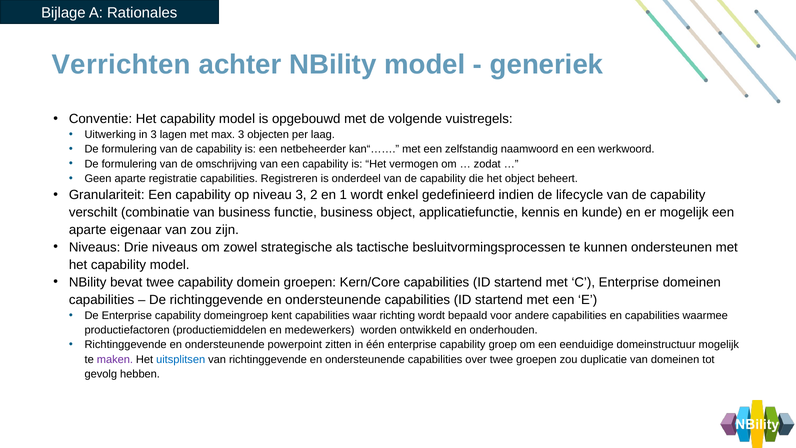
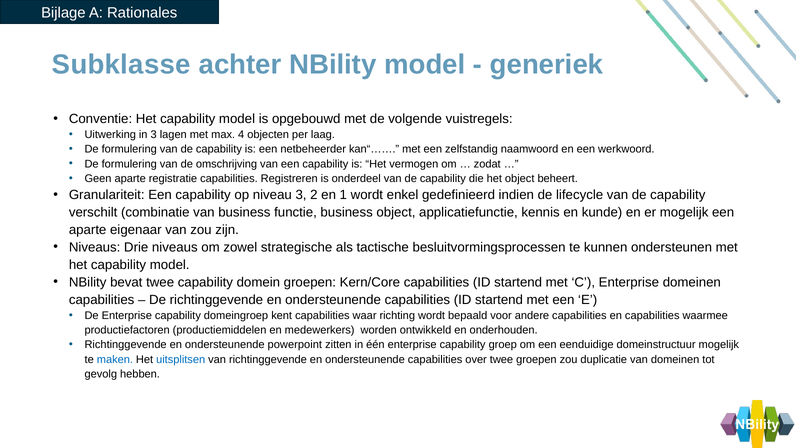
Verrichten: Verrichten -> Subklasse
max 3: 3 -> 4
maken colour: purple -> blue
